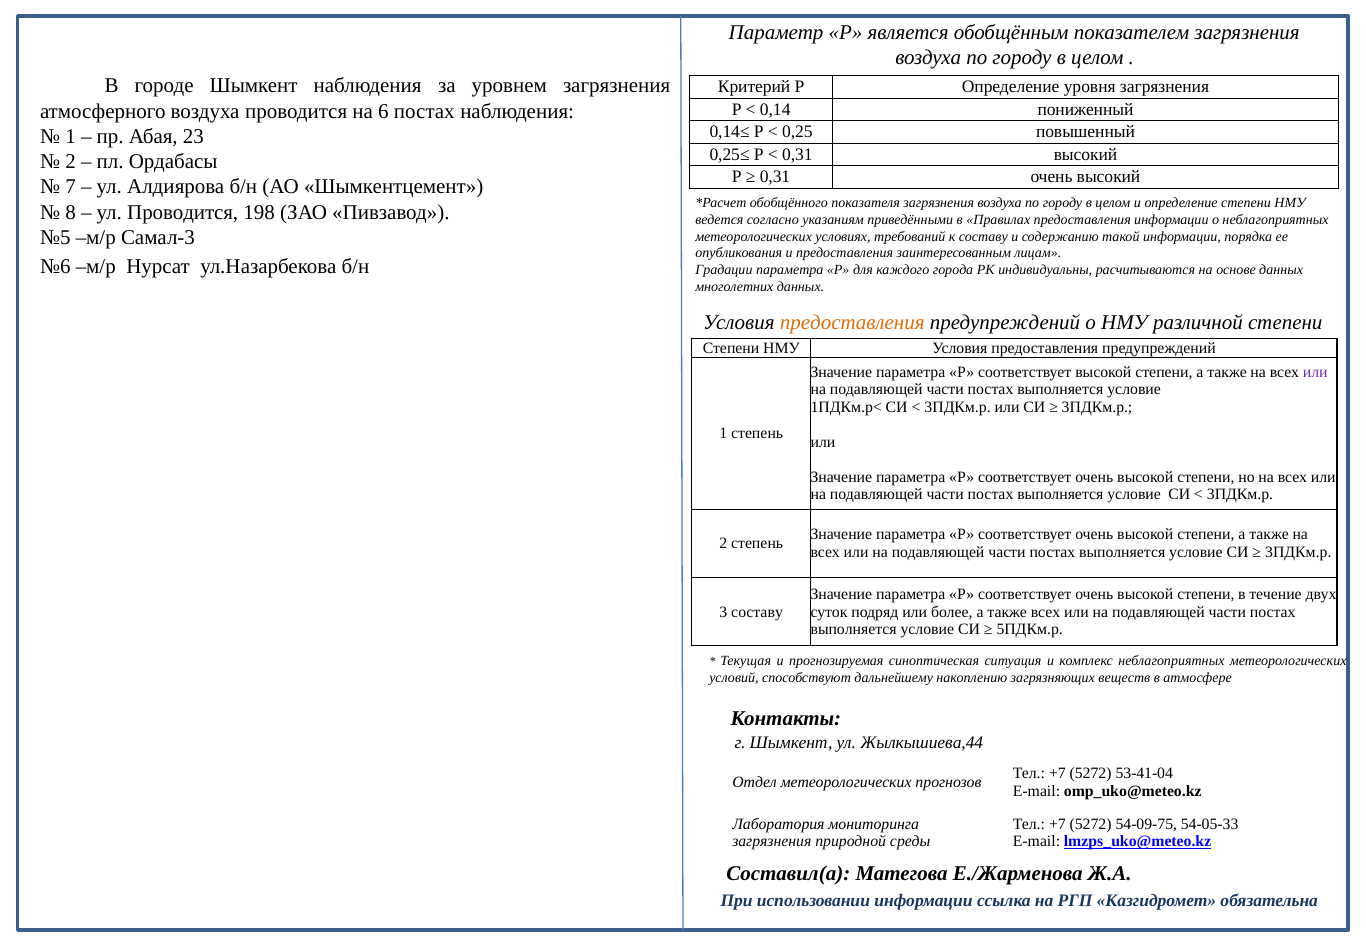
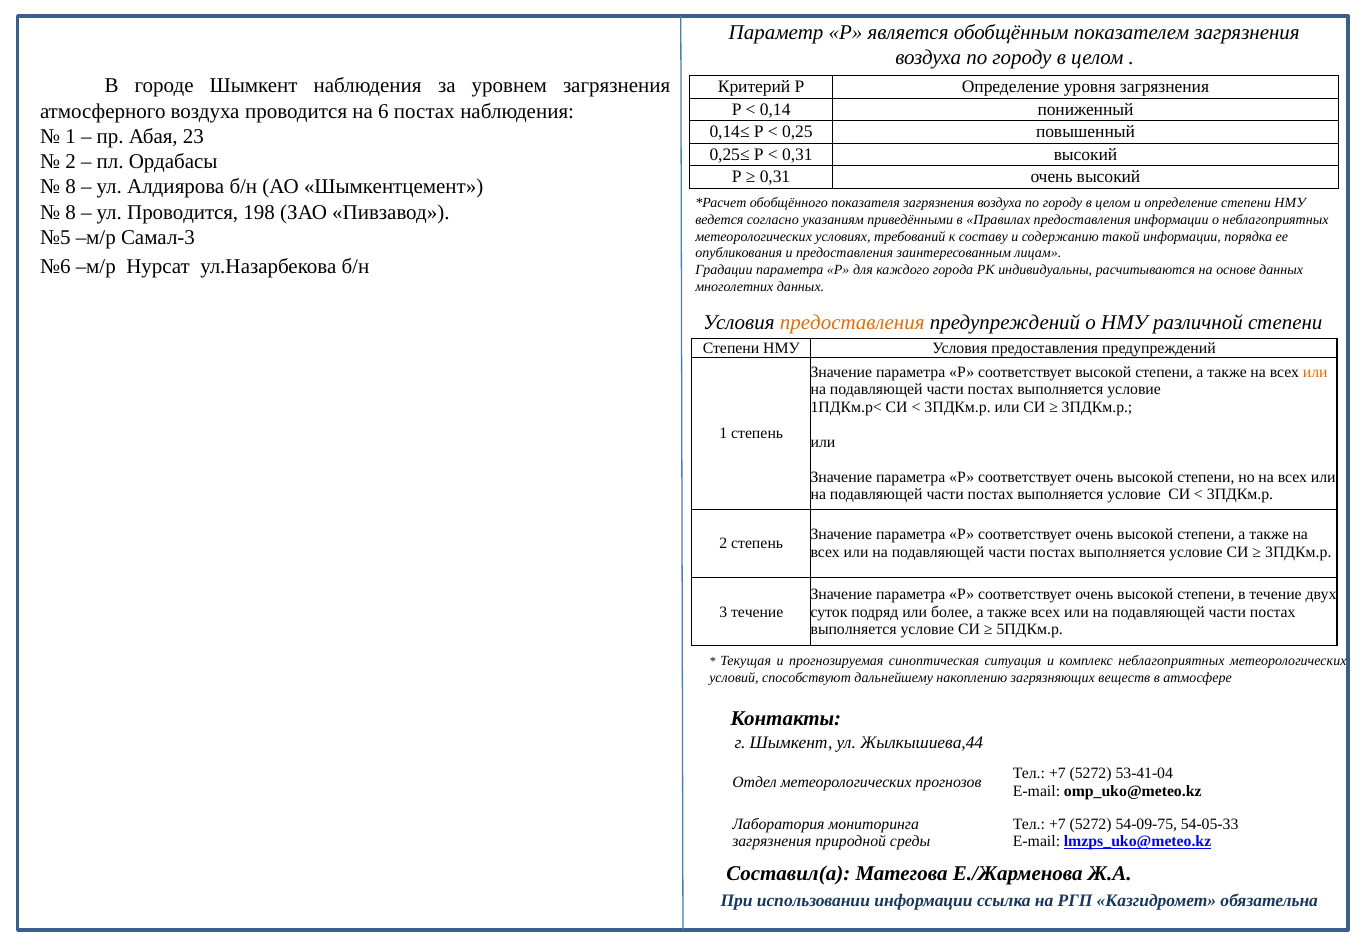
7 at (71, 187): 7 -> 8
или at (1315, 372) colour: purple -> orange
3 составу: составу -> течение
